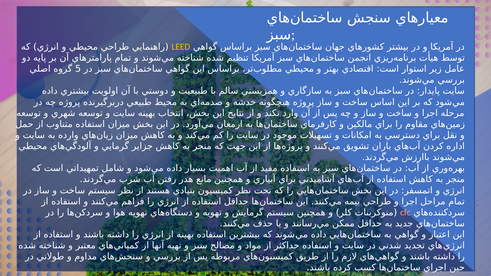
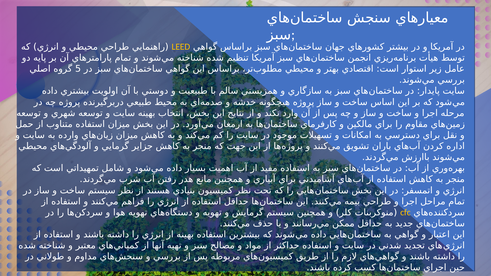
cfc colour: pink -> yellow
